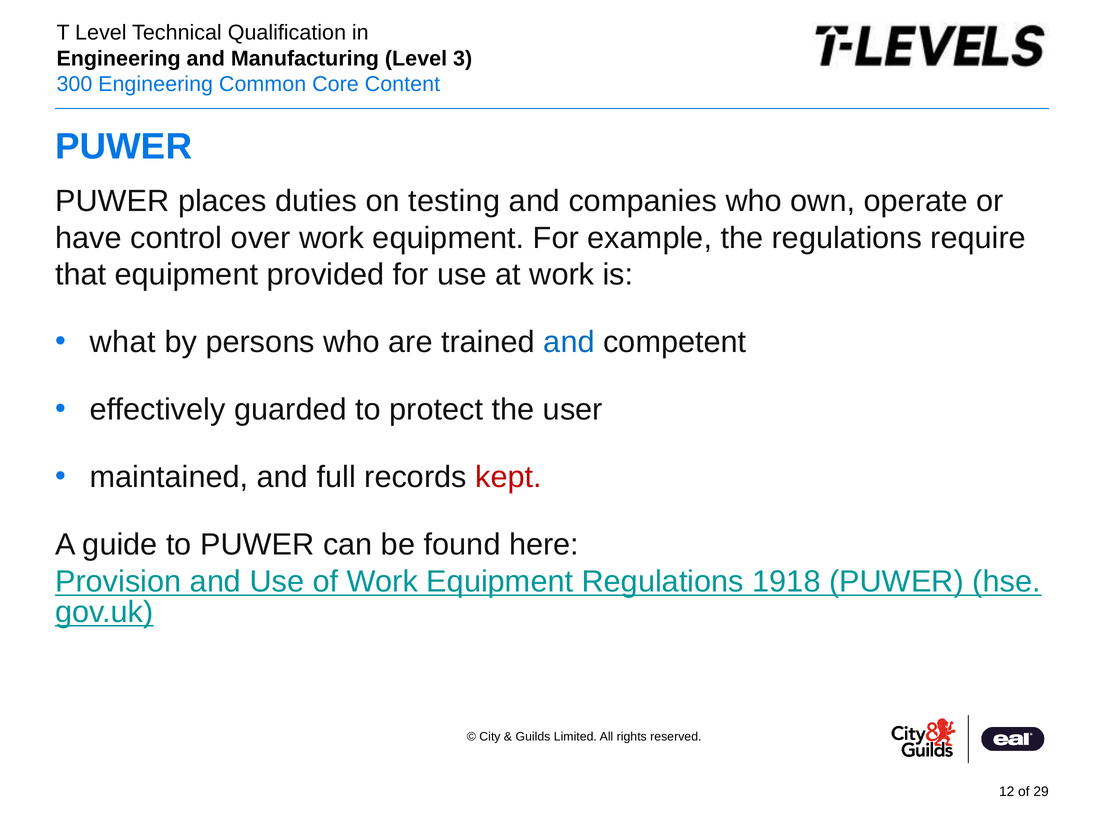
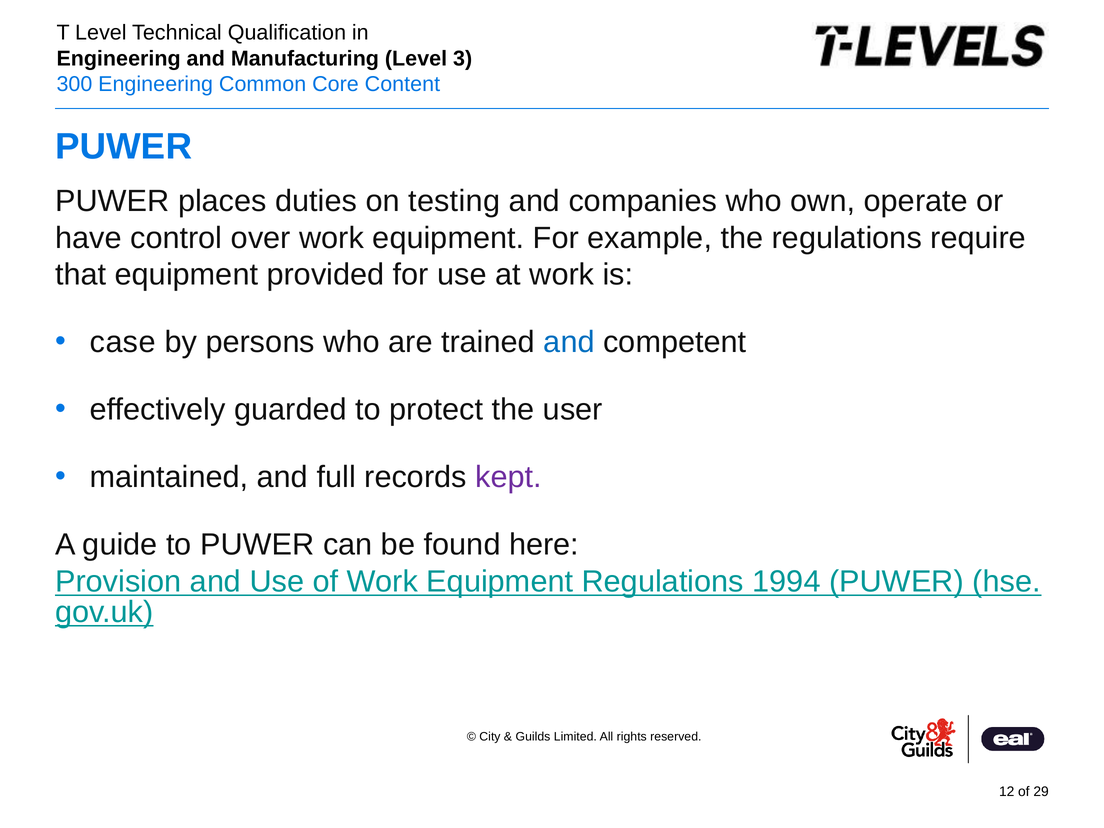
what: what -> case
kept colour: red -> purple
1918: 1918 -> 1994
